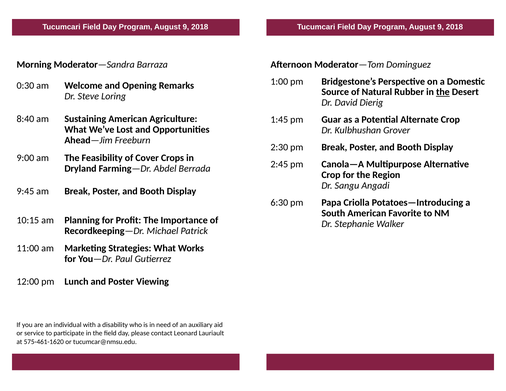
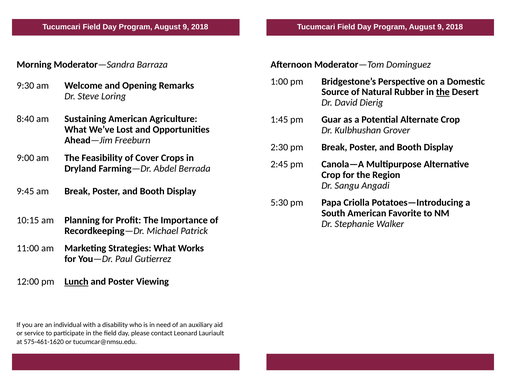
0:30: 0:30 -> 9:30
6:30: 6:30 -> 5:30
Lunch underline: none -> present
